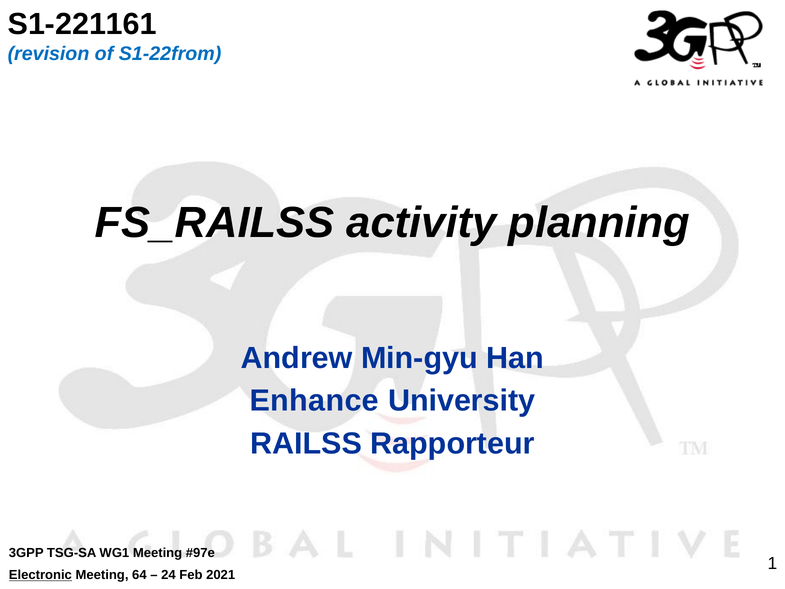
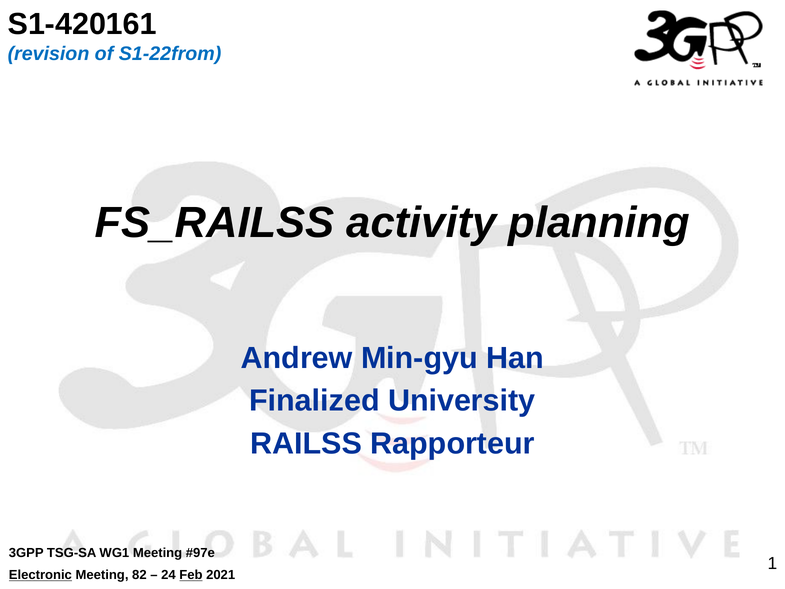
S1-221161: S1-221161 -> S1-420161
Enhance: Enhance -> Finalized
64: 64 -> 82
Feb underline: none -> present
